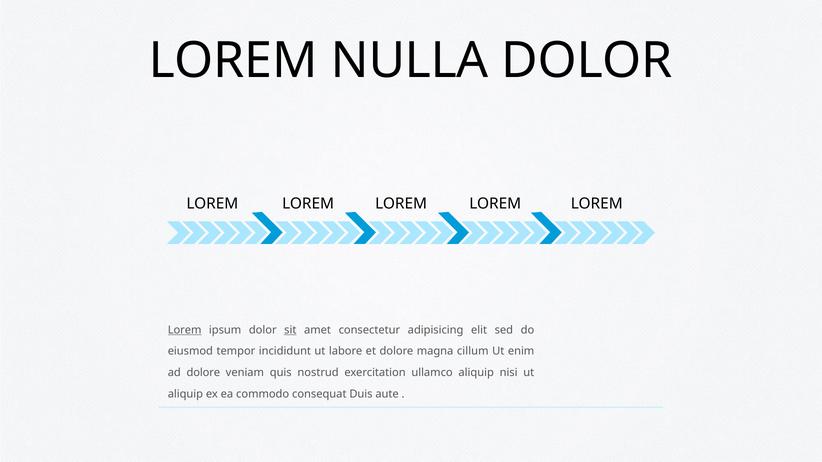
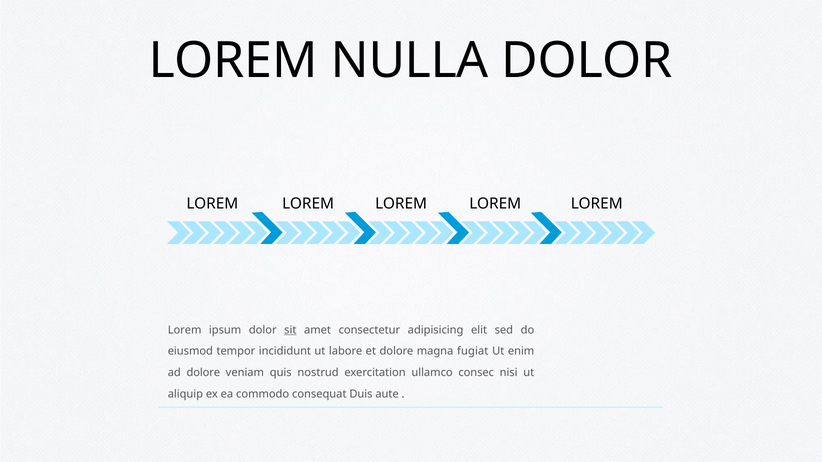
Lorem at (185, 330) underline: present -> none
cillum: cillum -> fugiat
ullamco aliquip: aliquip -> consec
